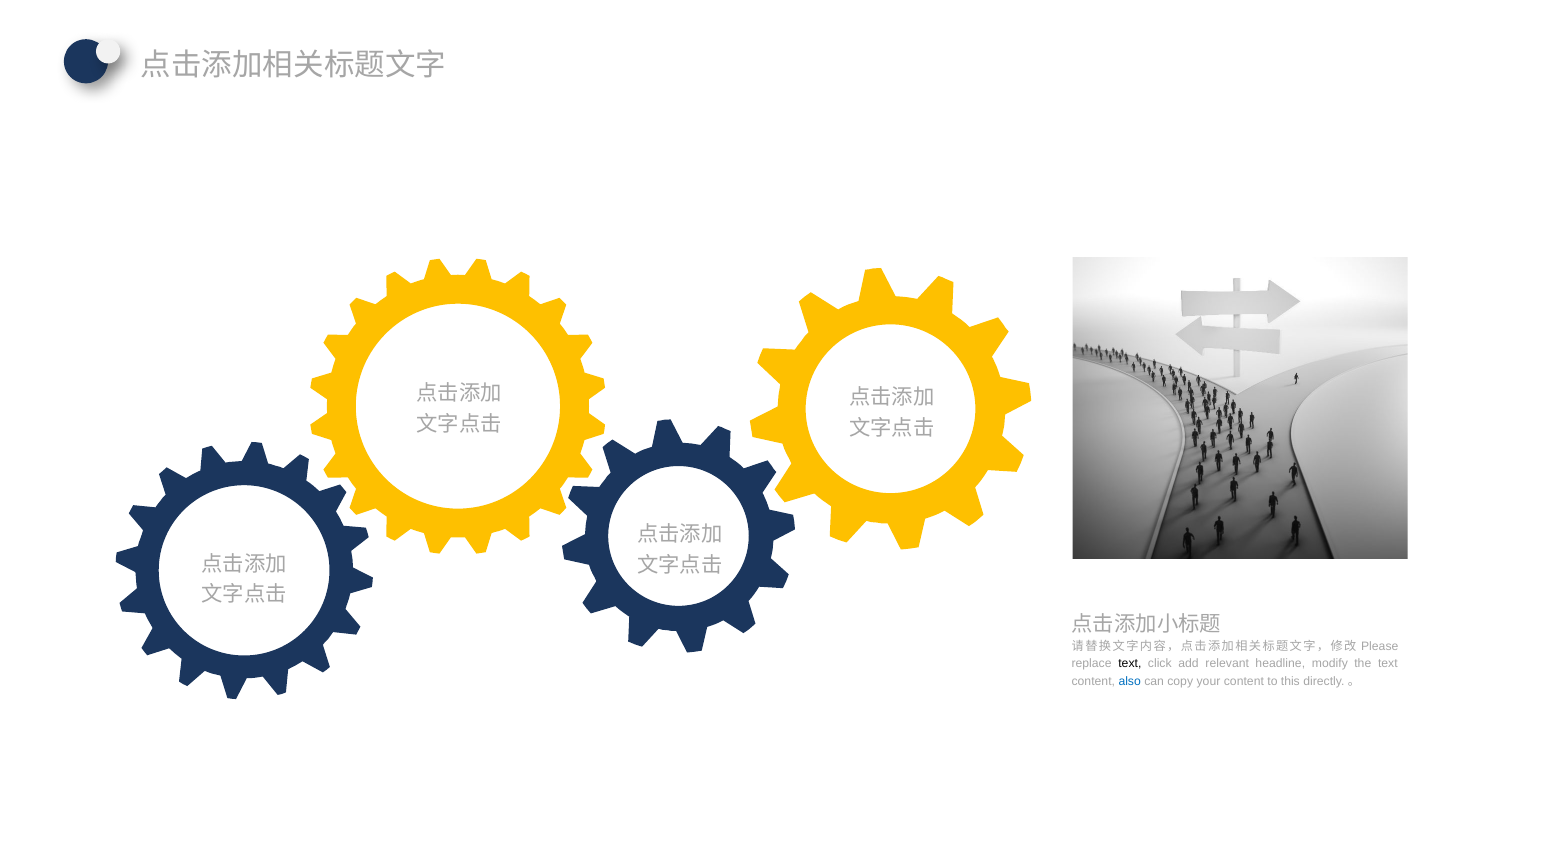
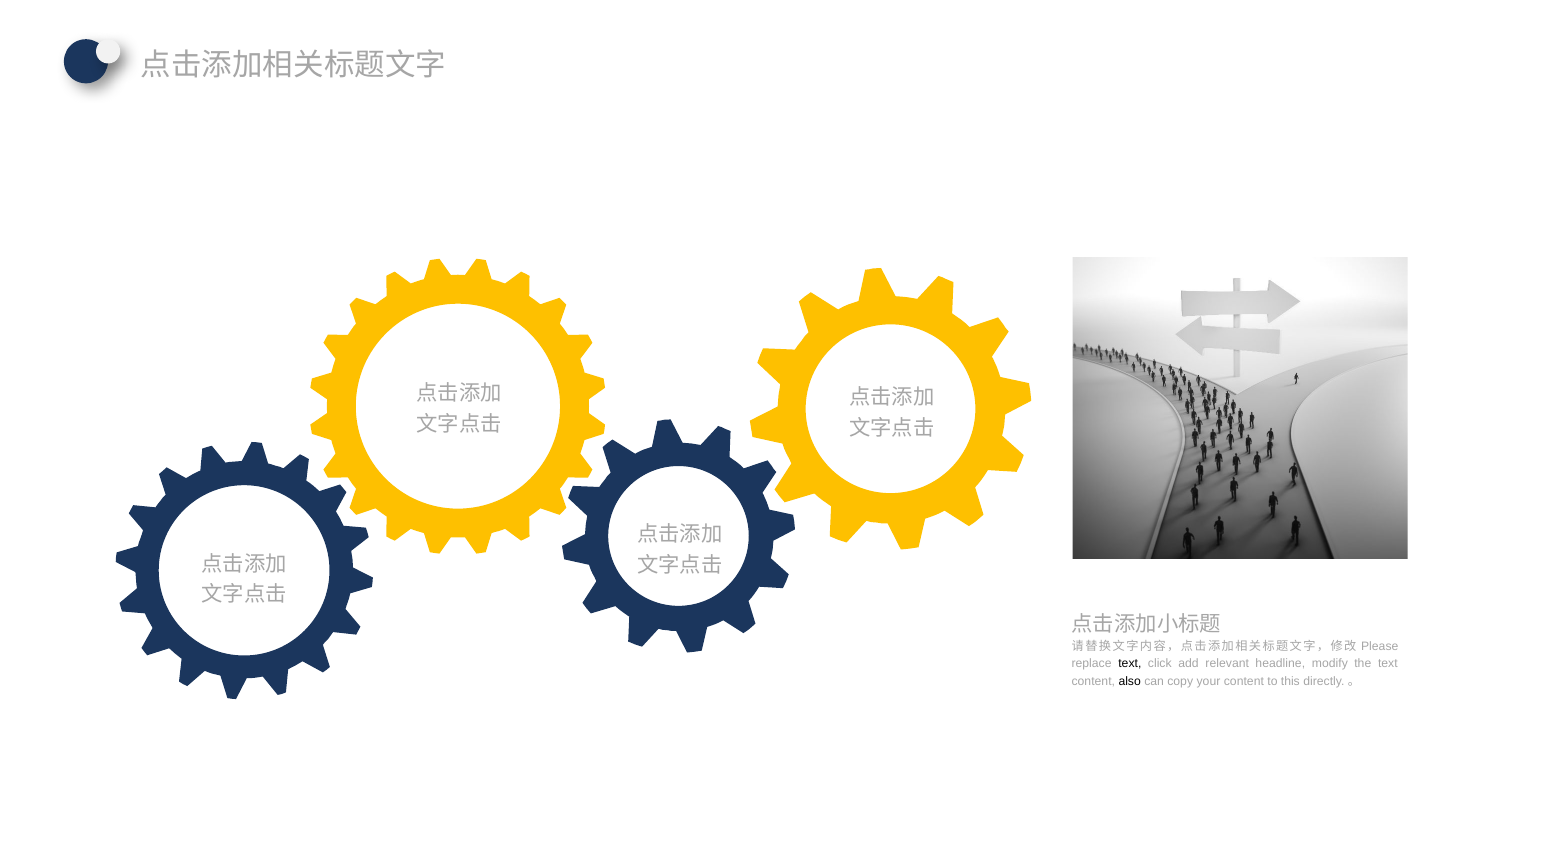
also colour: blue -> black
